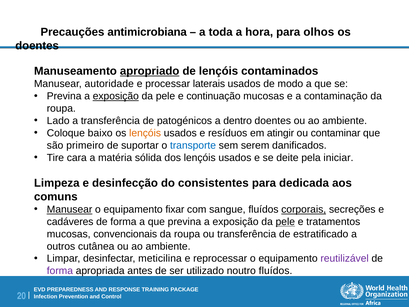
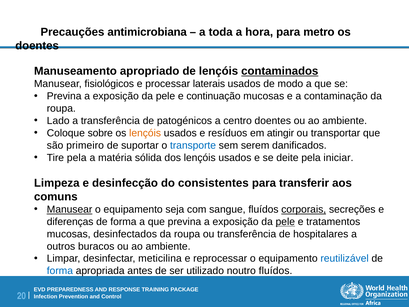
olhos: olhos -> metro
apropriado underline: present -> none
contaminados underline: none -> present
autoridade: autoridade -> fisiológicos
exposição at (116, 96) underline: present -> none
dentro: dentro -> centro
baixo: baixo -> sobre
contaminar: contaminar -> transportar
Tire cara: cara -> pela
dedicada: dedicada -> transferir
fixar: fixar -> seja
cadáveres: cadáveres -> diferenças
convencionais: convencionais -> desinfectados
estratificado: estratificado -> hospitalares
cutânea: cutânea -> buracos
reutilizável colour: purple -> blue
forma at (60, 271) colour: purple -> blue
